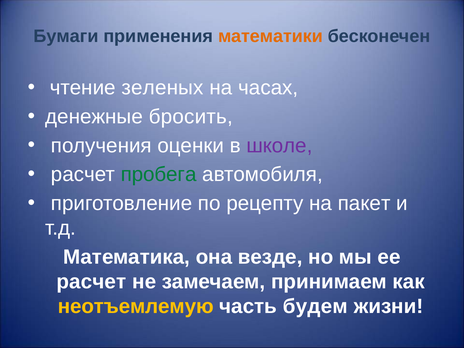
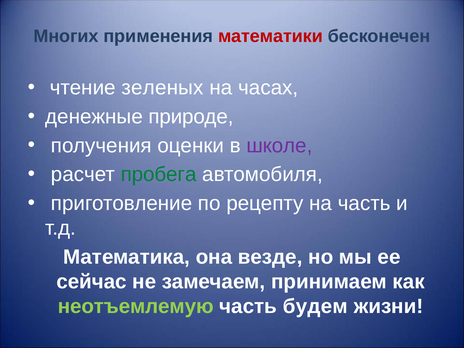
Бумаги: Бумаги -> Многих
математики colour: orange -> red
бросить: бросить -> природе
на пакет: пакет -> часть
расчет at (91, 282): расчет -> сейчас
неотъемлемую colour: yellow -> light green
